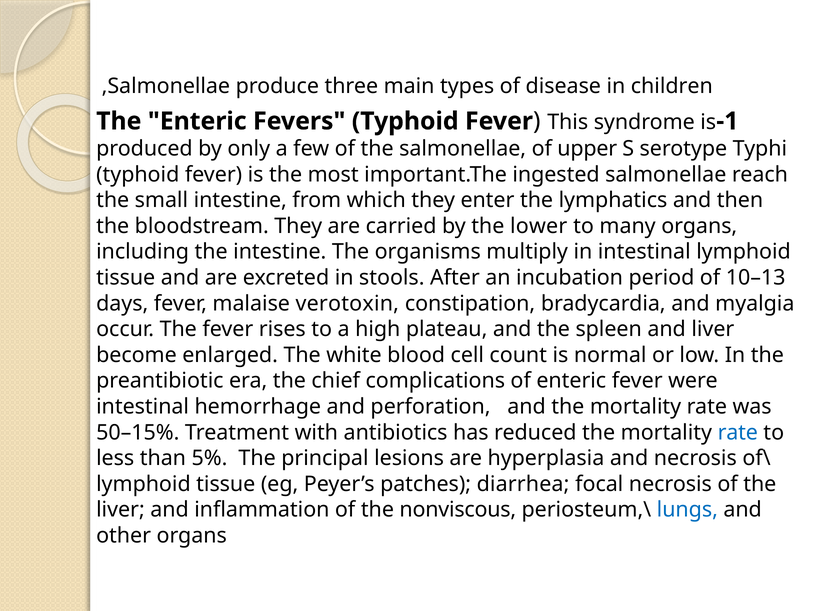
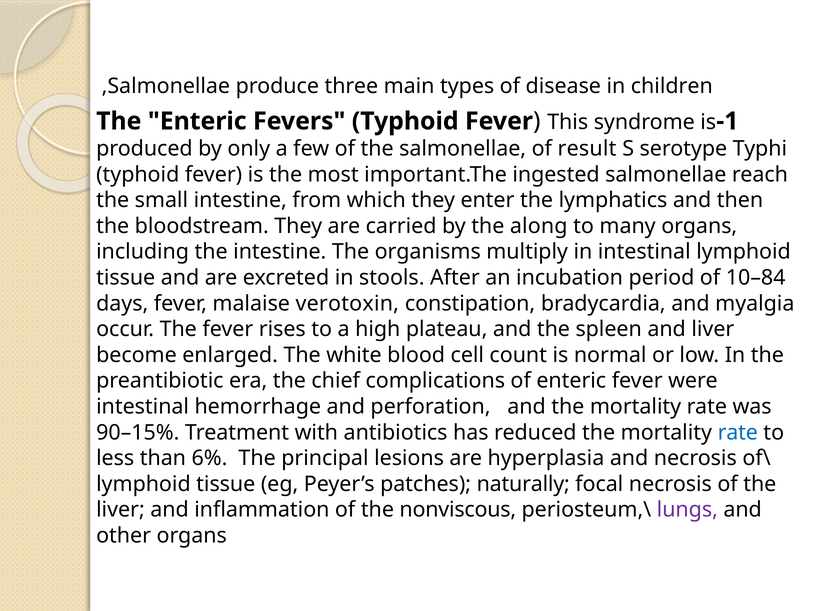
upper: upper -> result
lower: lower -> along
10–13: 10–13 -> 10–84
50–15%: 50–15% -> 90–15%
5%: 5% -> 6%
diarrhea: diarrhea -> naturally
lungs colour: blue -> purple
